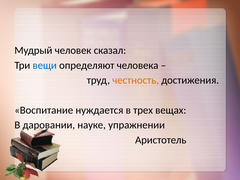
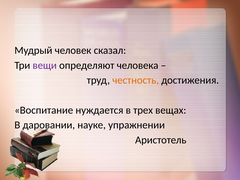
вещи colour: blue -> purple
